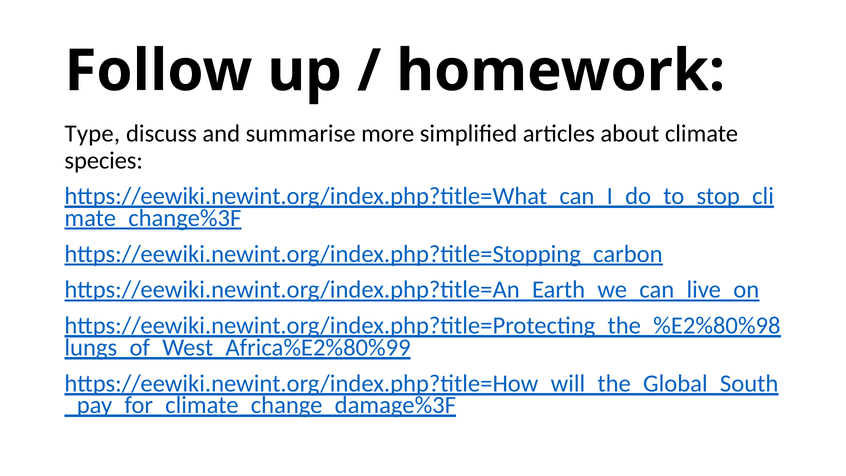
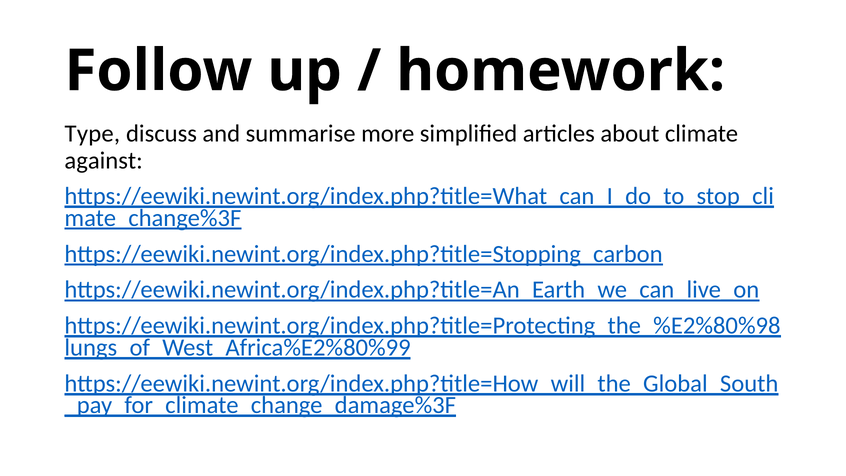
species: species -> against
